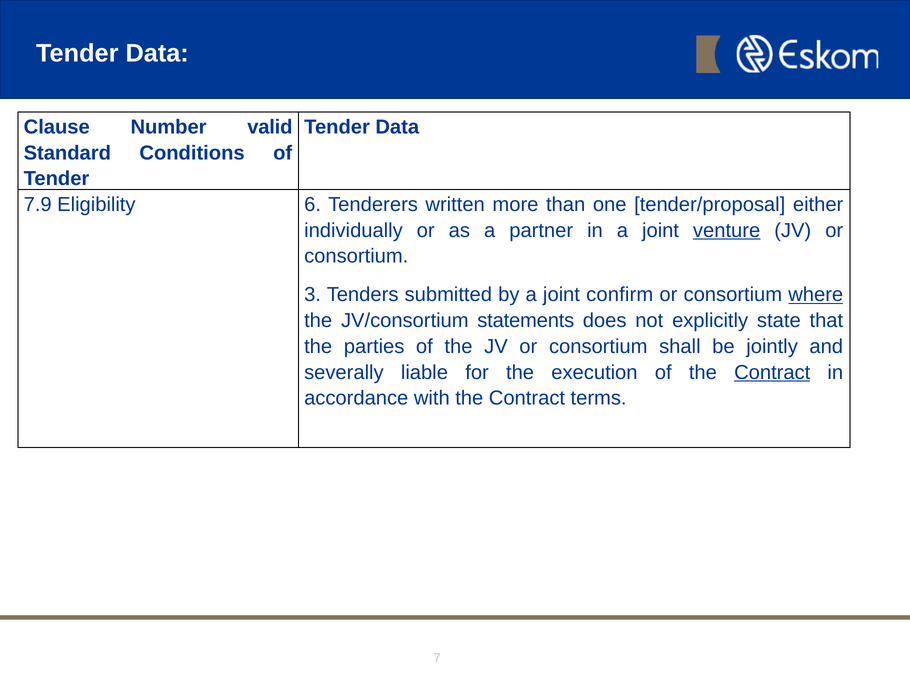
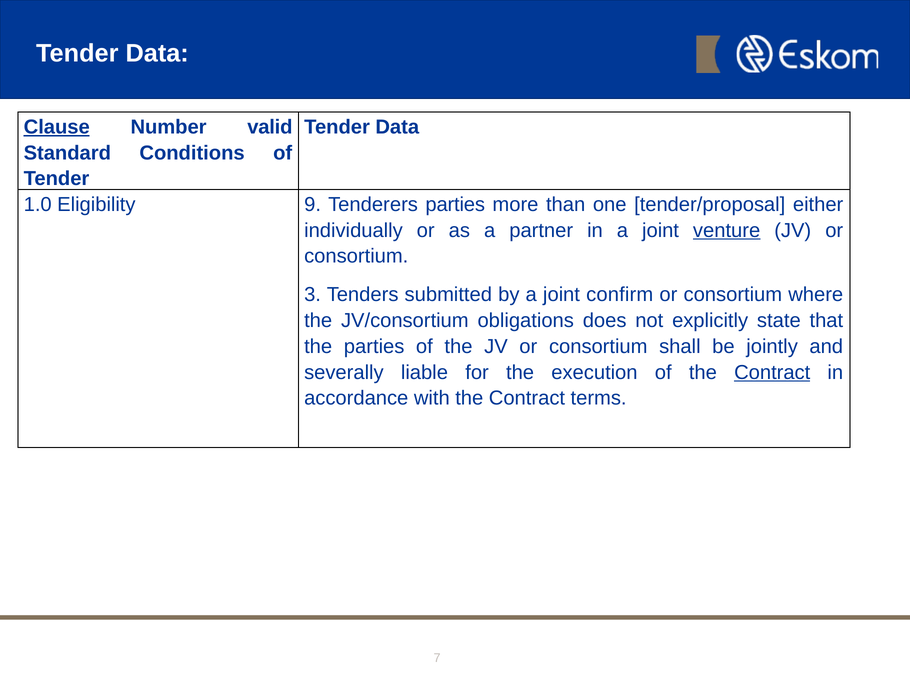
Clause underline: none -> present
7.9: 7.9 -> 1.0
6: 6 -> 9
Tenderers written: written -> parties
where underline: present -> none
statements: statements -> obligations
